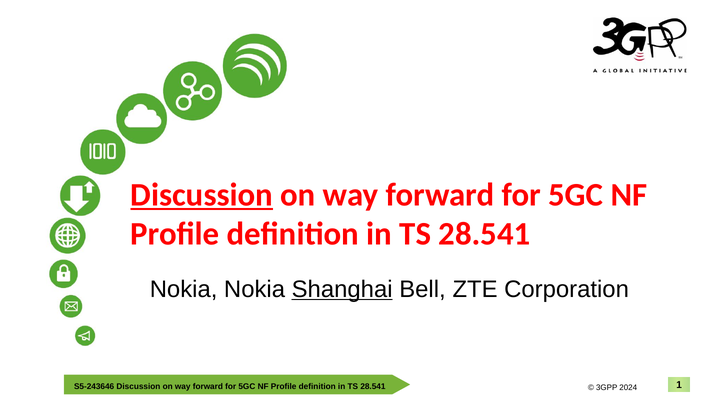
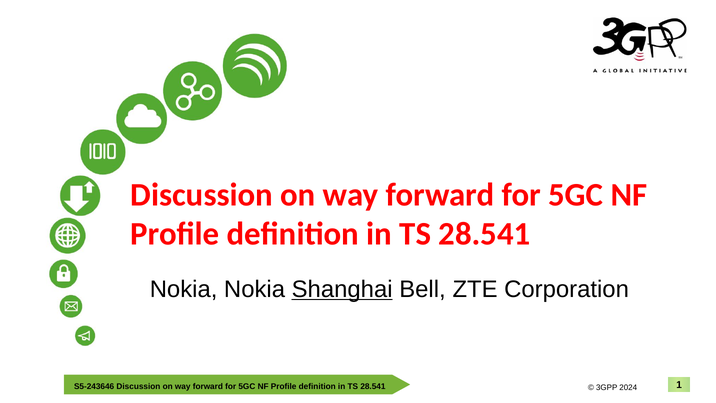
Discussion at (202, 195) underline: present -> none
